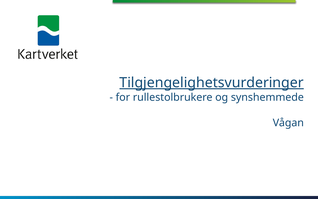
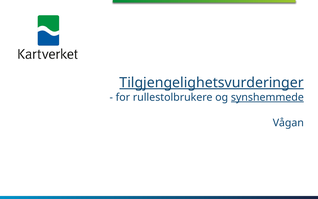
synshemmede underline: none -> present
